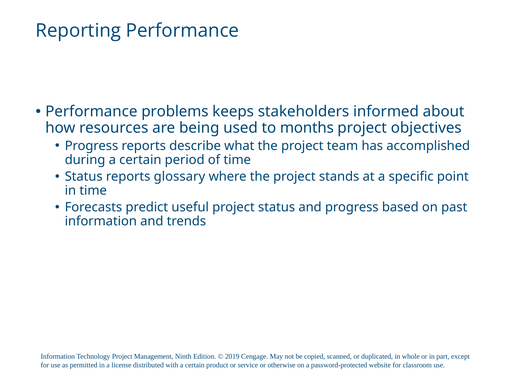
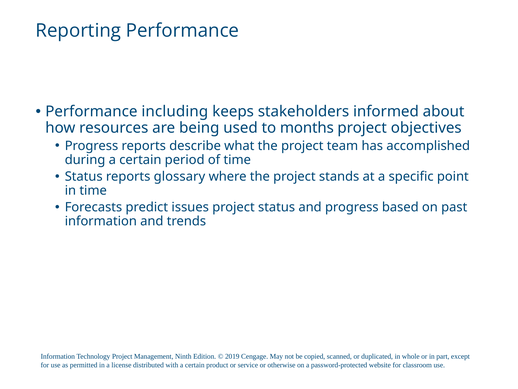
problems: problems -> including
useful: useful -> issues
